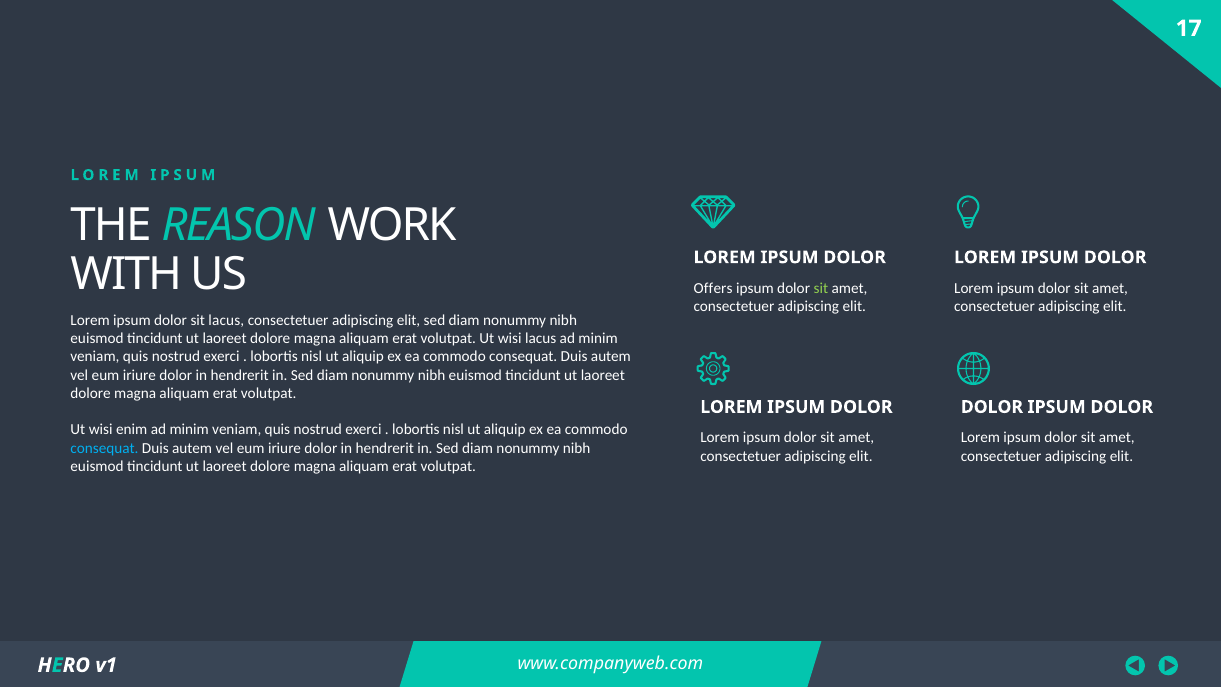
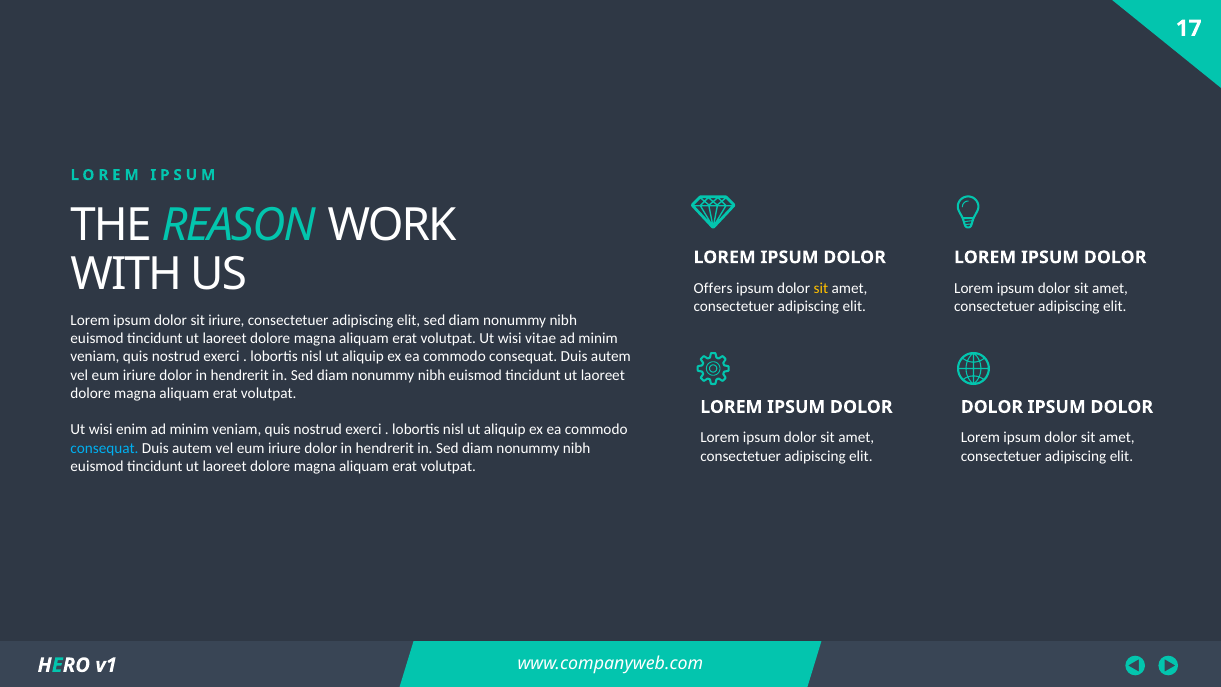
sit at (821, 288) colour: light green -> yellow
sit lacus: lacus -> iriure
wisi lacus: lacus -> vitae
